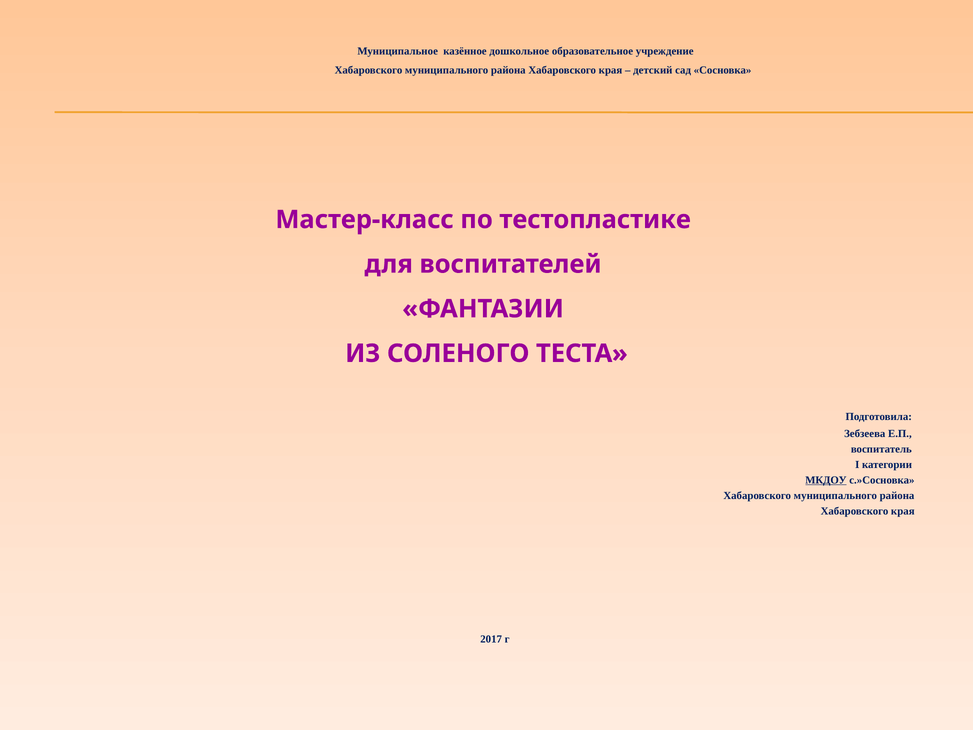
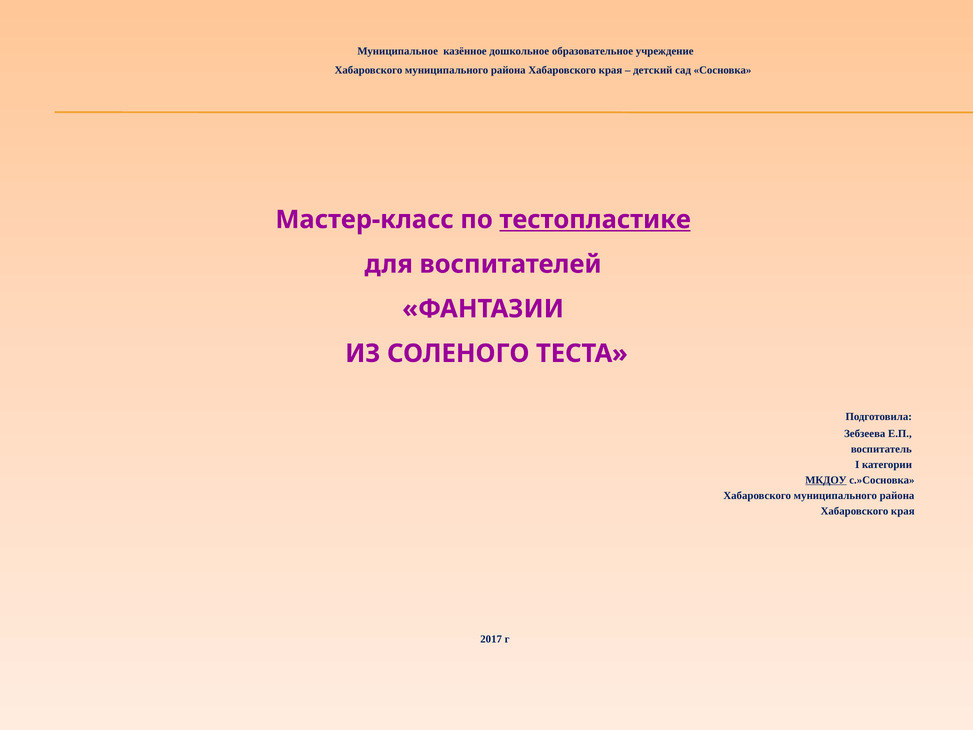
тестопластике underline: none -> present
